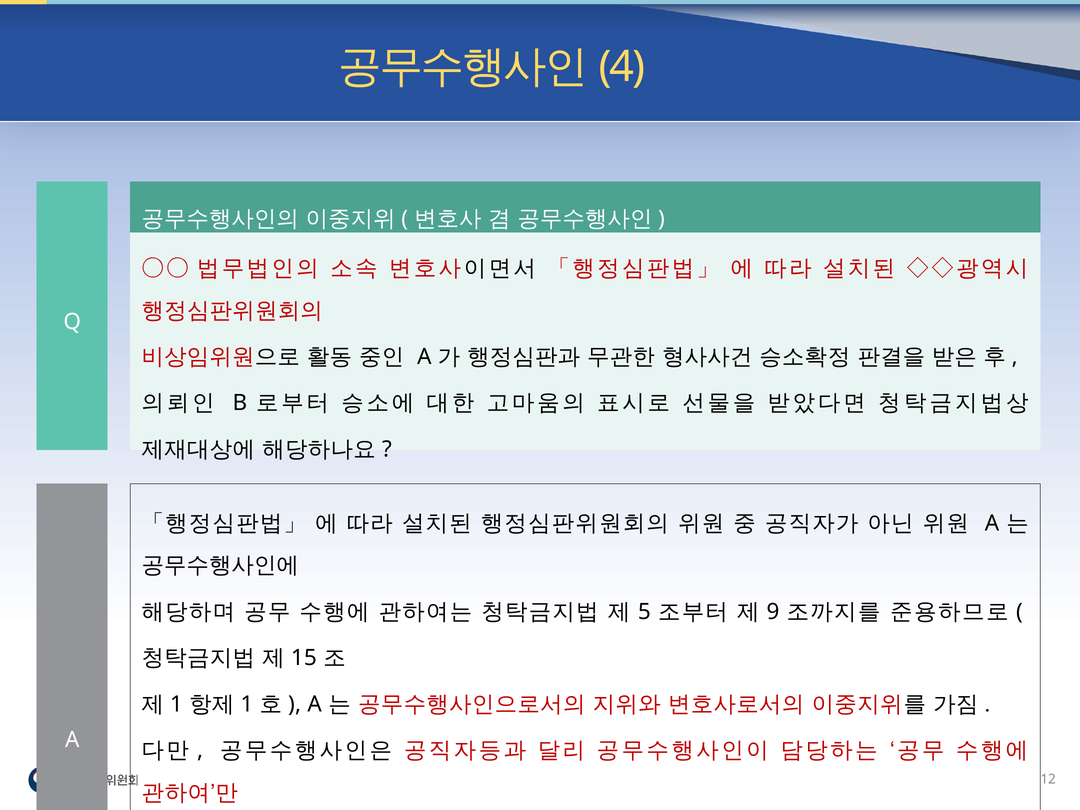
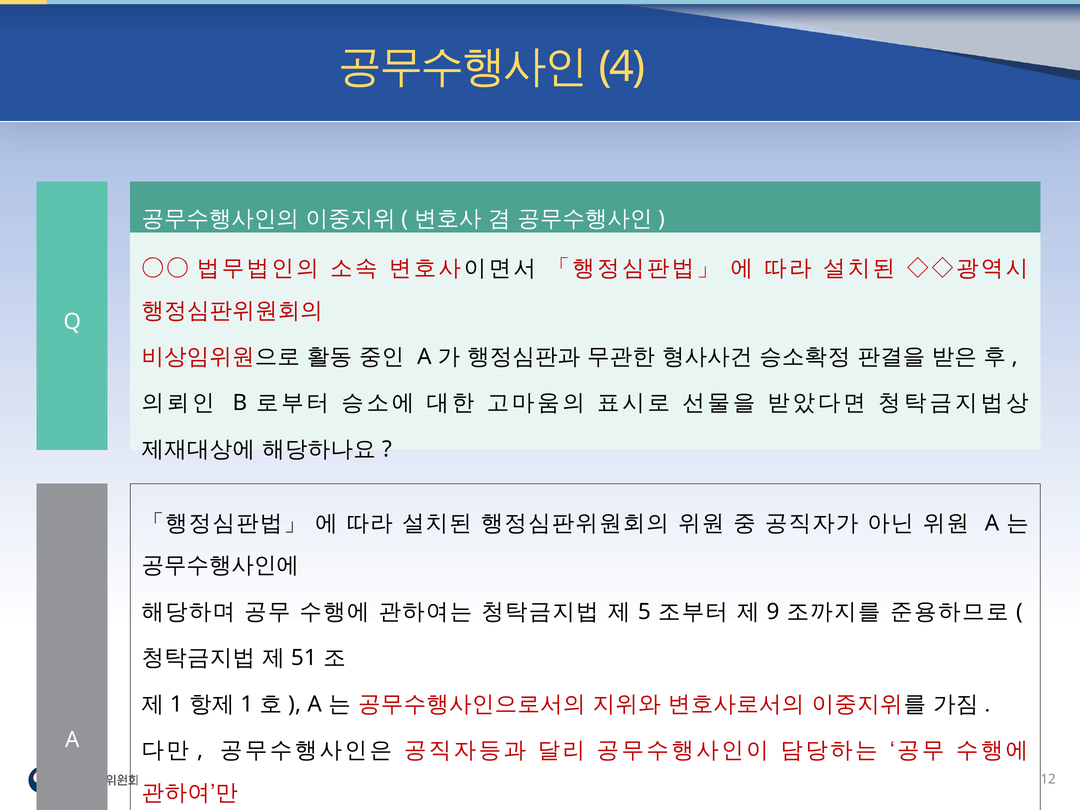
15: 15 -> 51
